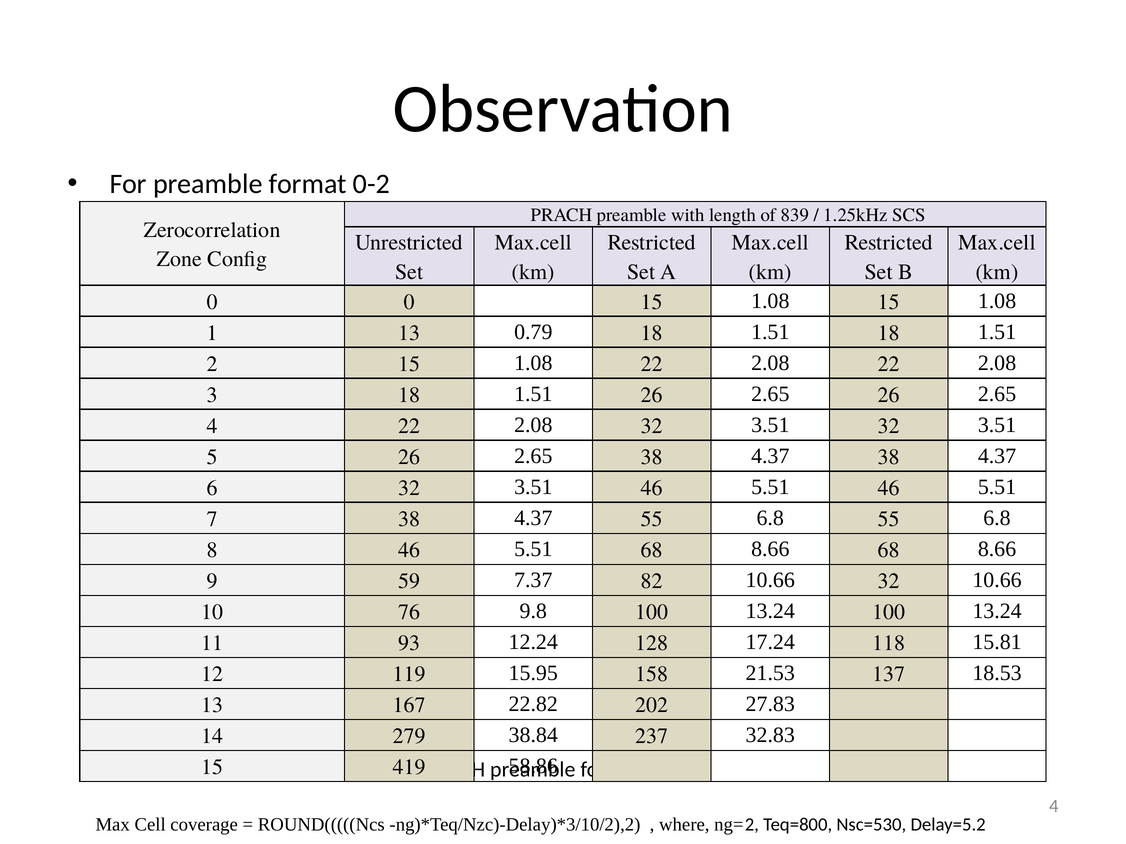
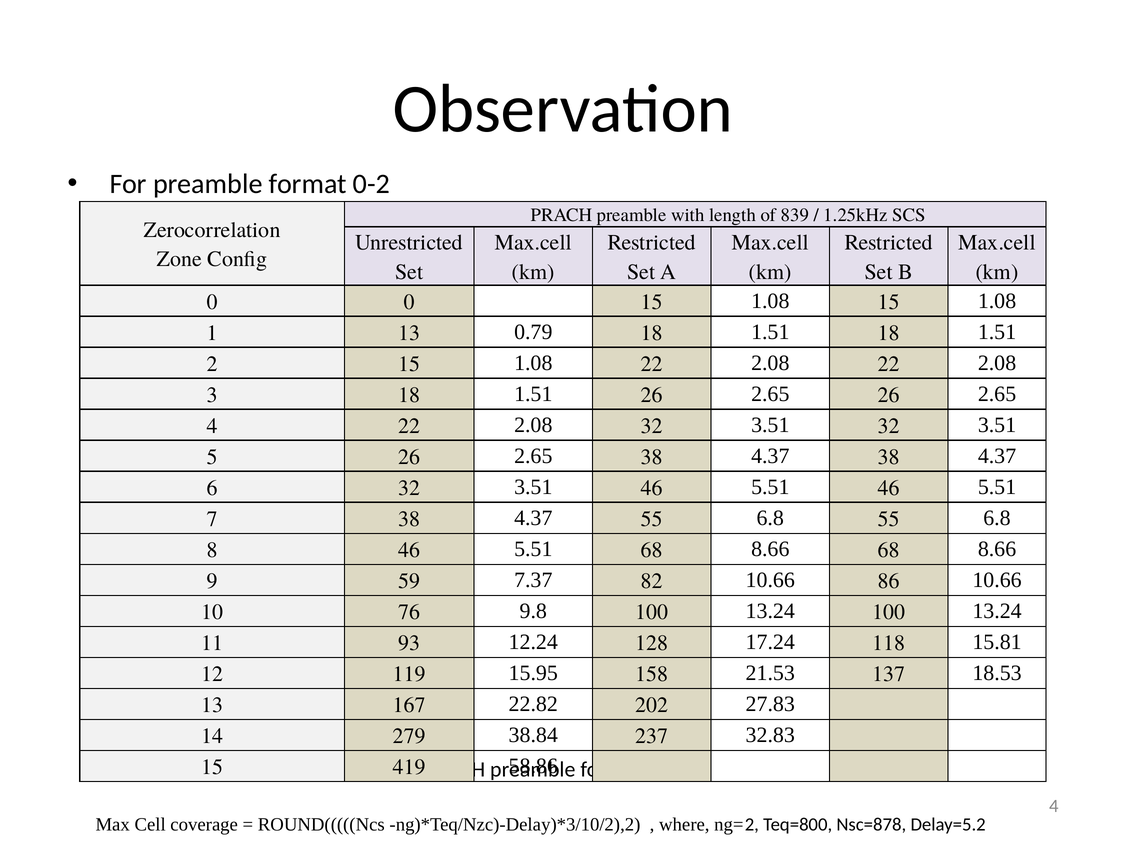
10.66 32: 32 -> 86
Nsc=530: Nsc=530 -> Nsc=878
